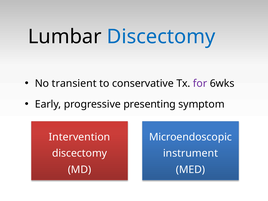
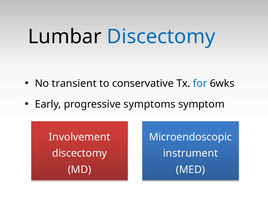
for colour: purple -> blue
presenting: presenting -> symptoms
Intervention: Intervention -> Involvement
